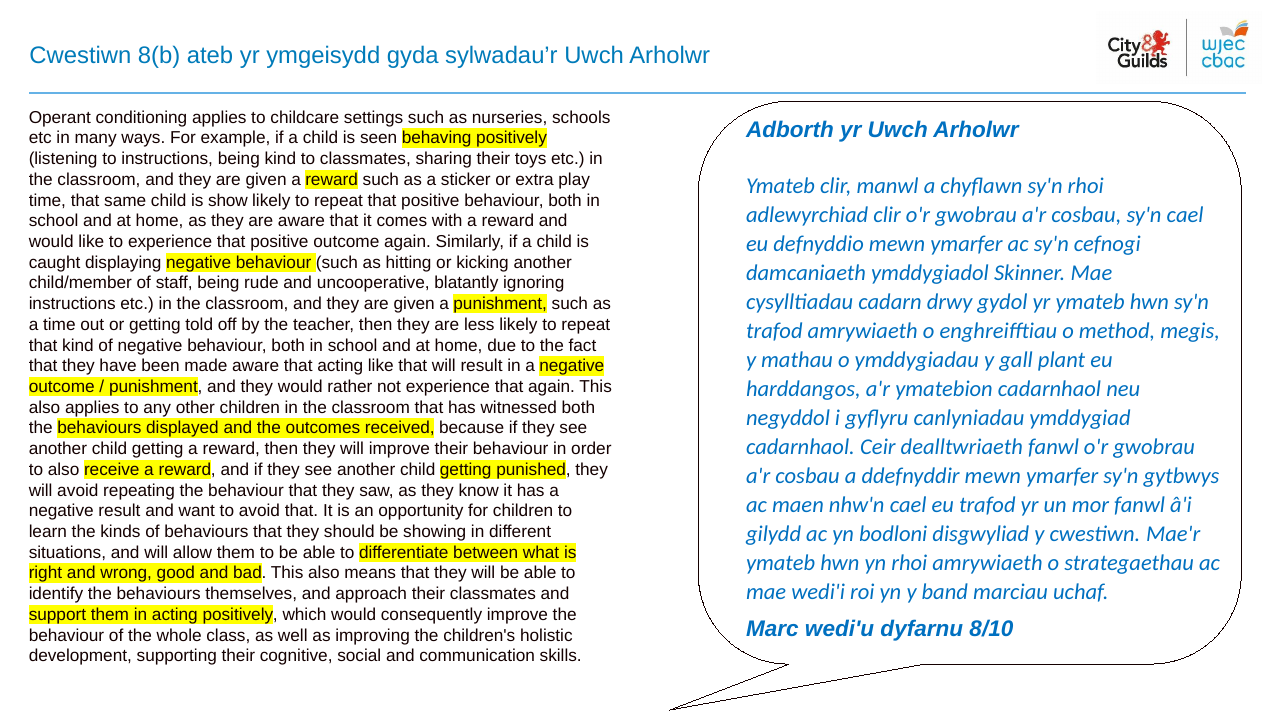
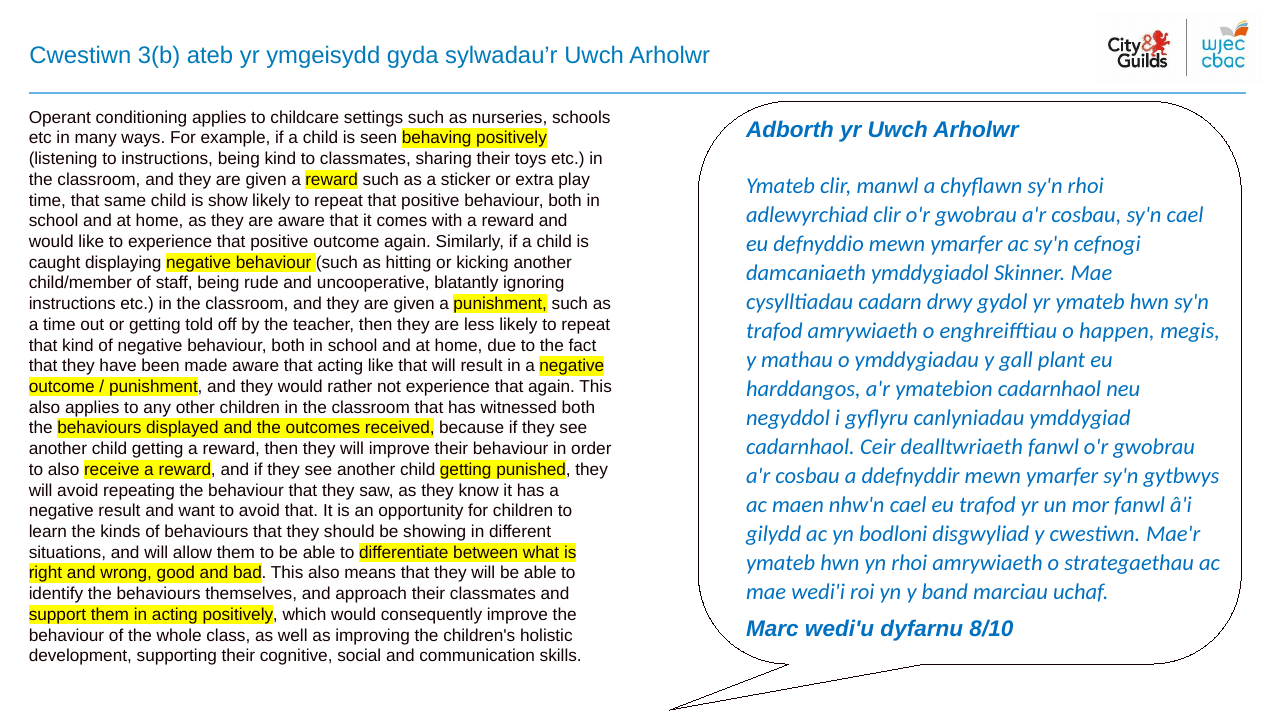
8(b: 8(b -> 3(b
method: method -> happen
